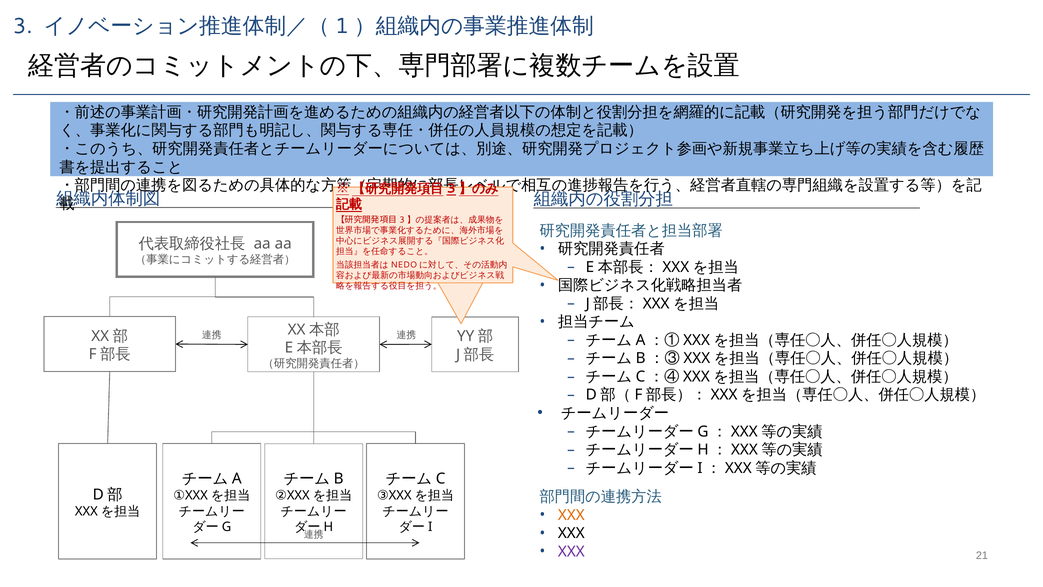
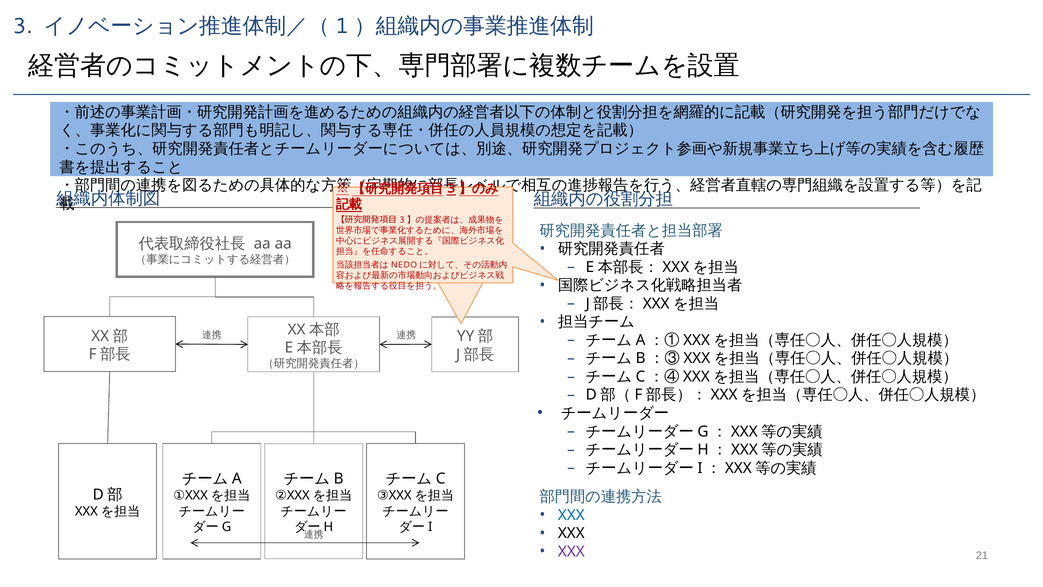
XXX at (571, 515) colour: orange -> blue
